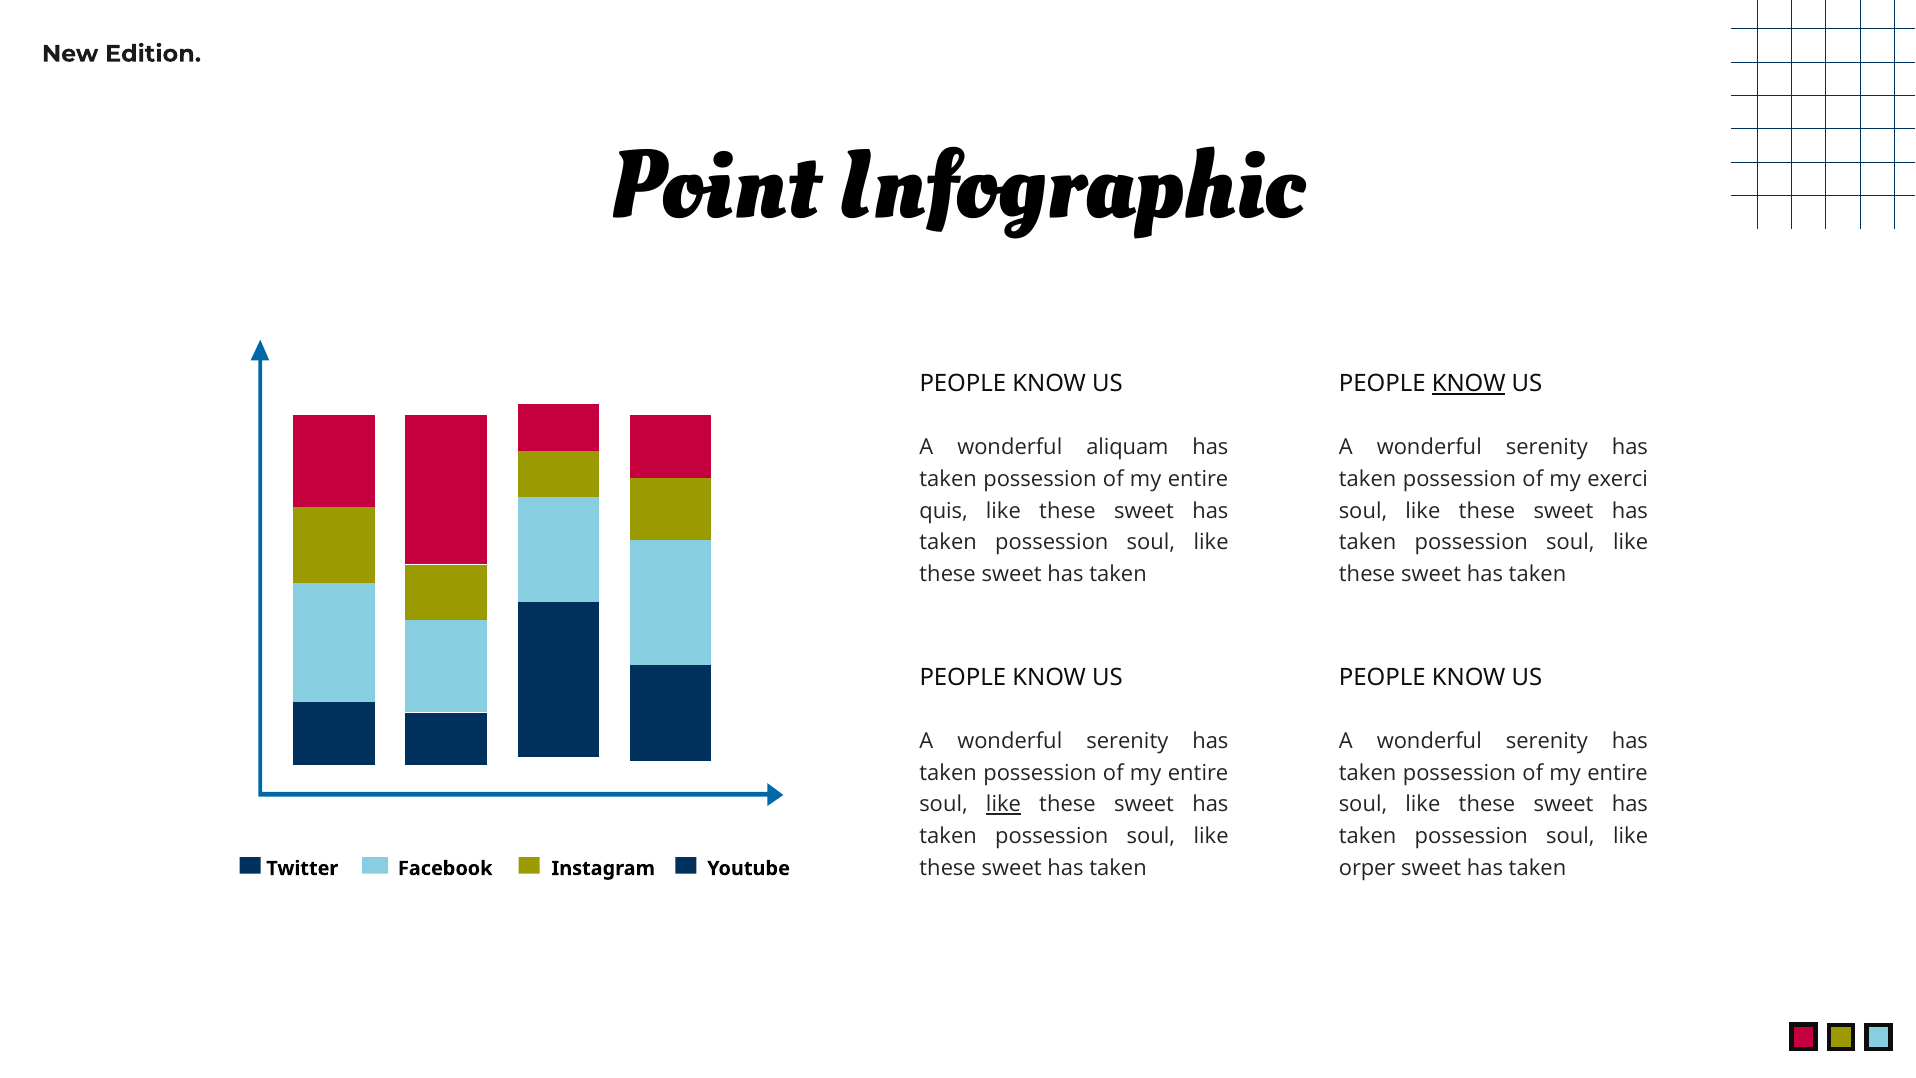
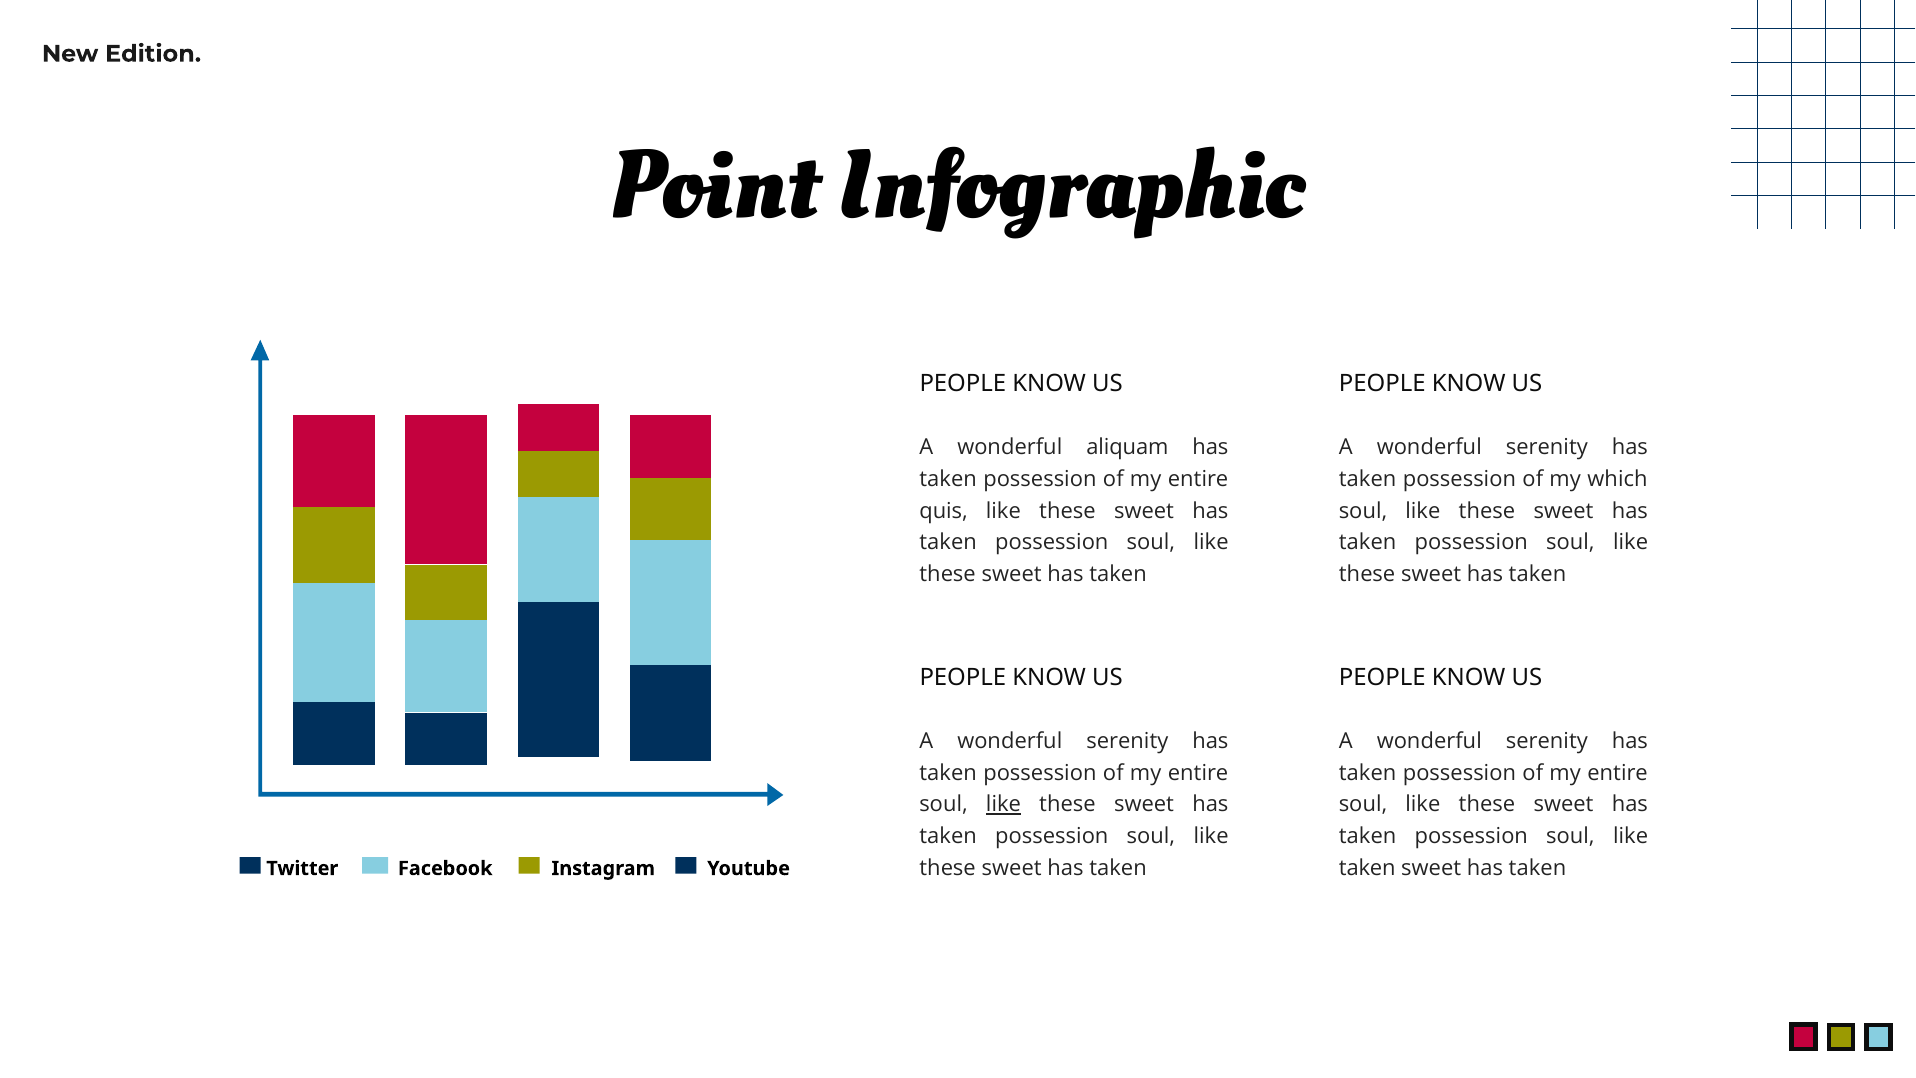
KNOW at (1469, 384) underline: present -> none
exerci: exerci -> which
orper at (1367, 868): orper -> taken
